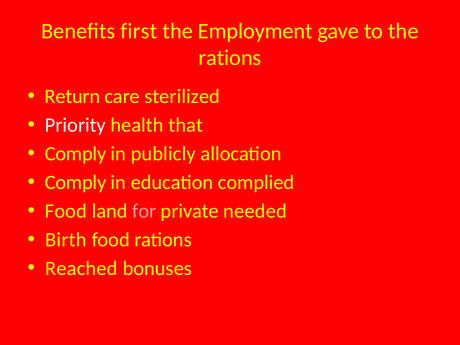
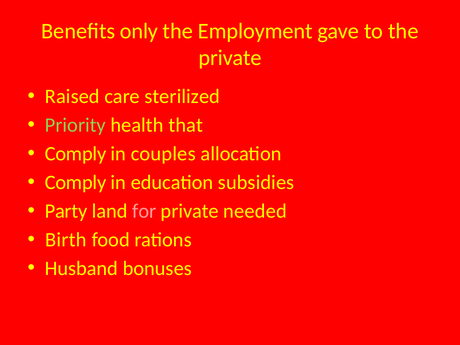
first: first -> only
rations at (230, 58): rations -> private
Return: Return -> Raised
Priority colour: white -> light green
publicly: publicly -> couples
complied: complied -> subsidies
Food at (66, 211): Food -> Party
Reached: Reached -> Husband
